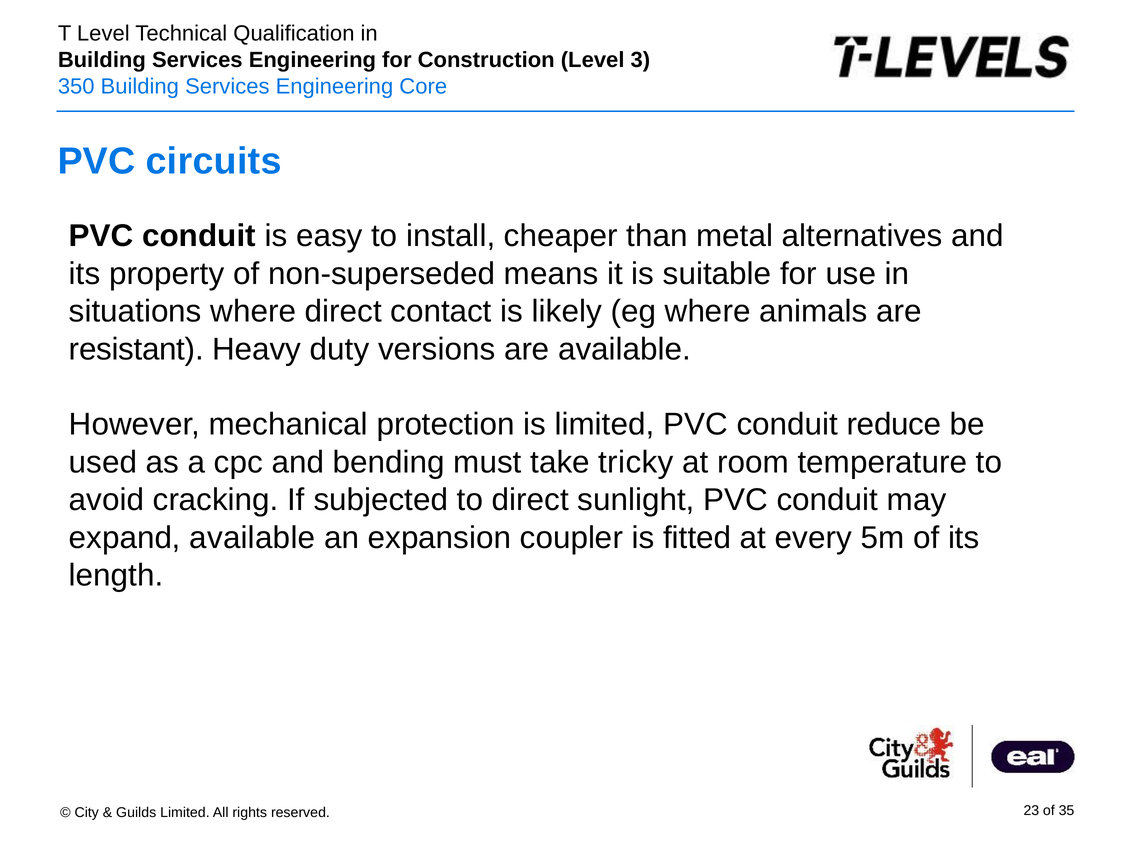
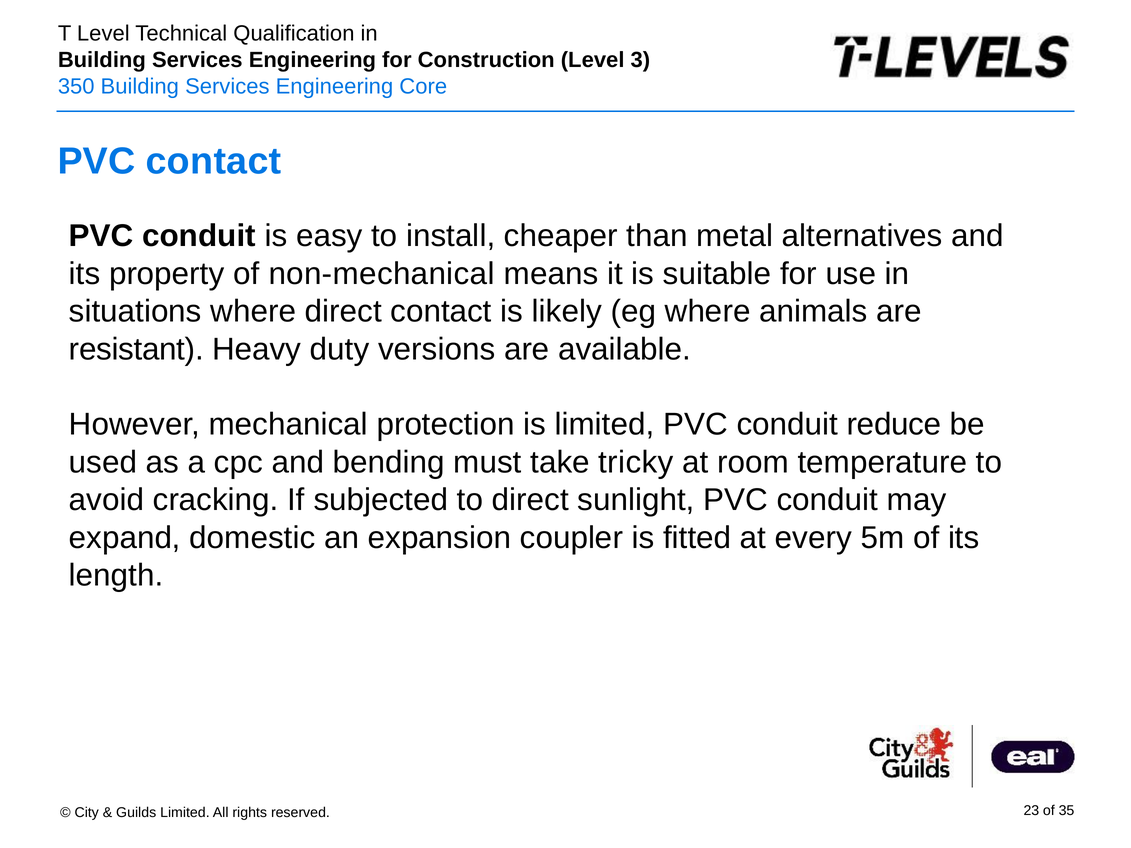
PVC circuits: circuits -> contact
non-superseded: non-superseded -> non-mechanical
expand available: available -> domestic
